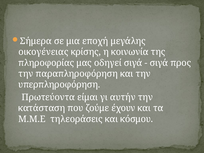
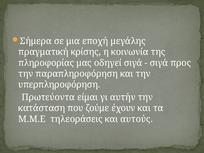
οικογένειας: οικογένειας -> πραγματική
κόσμου: κόσμου -> αυτούς
